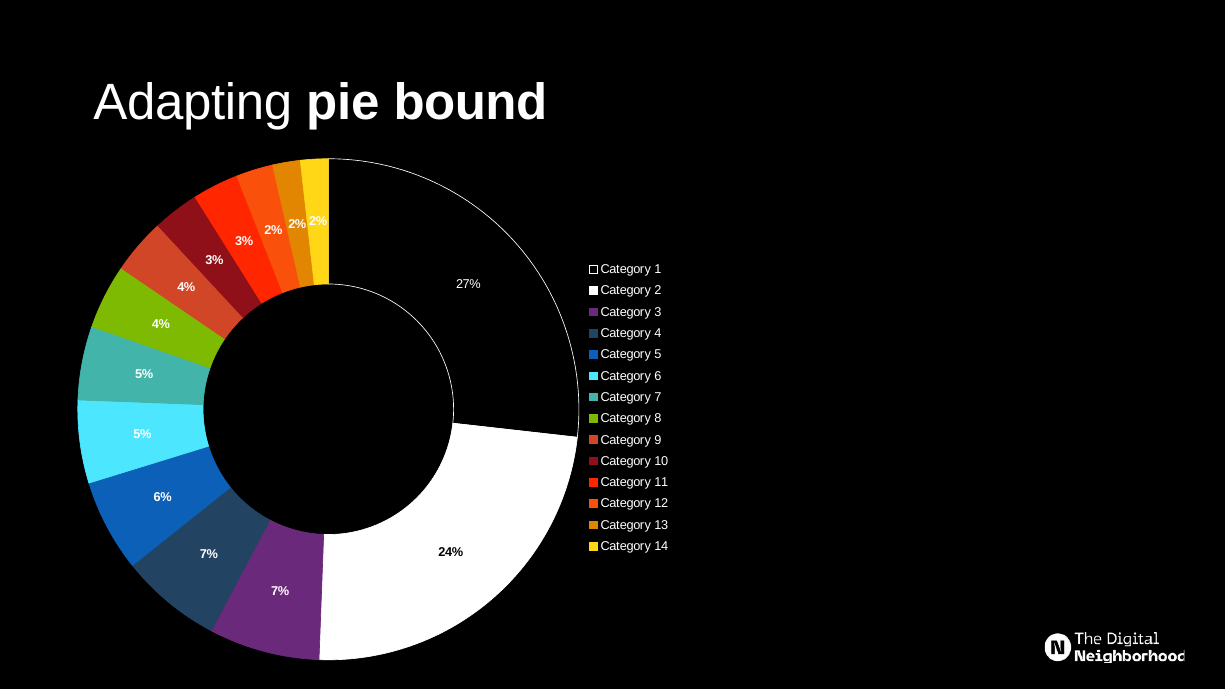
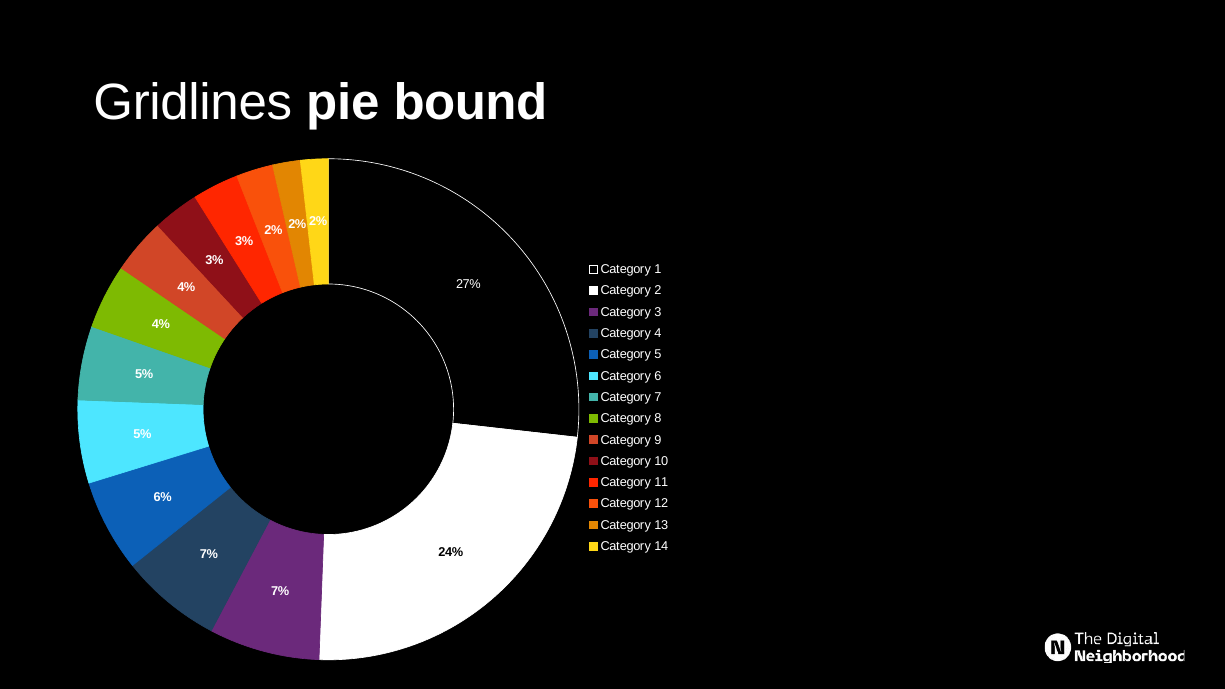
Adapting: Adapting -> Gridlines
